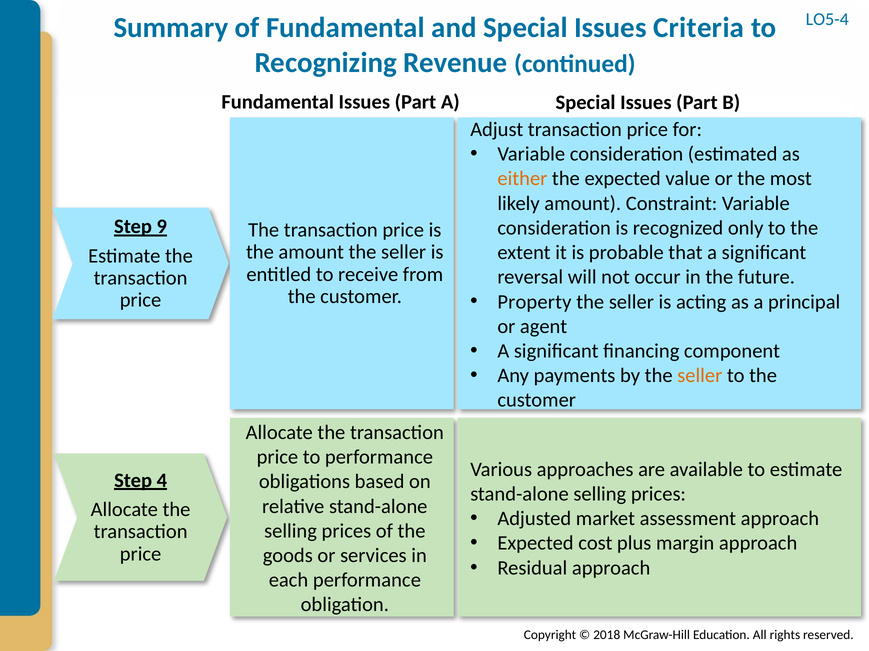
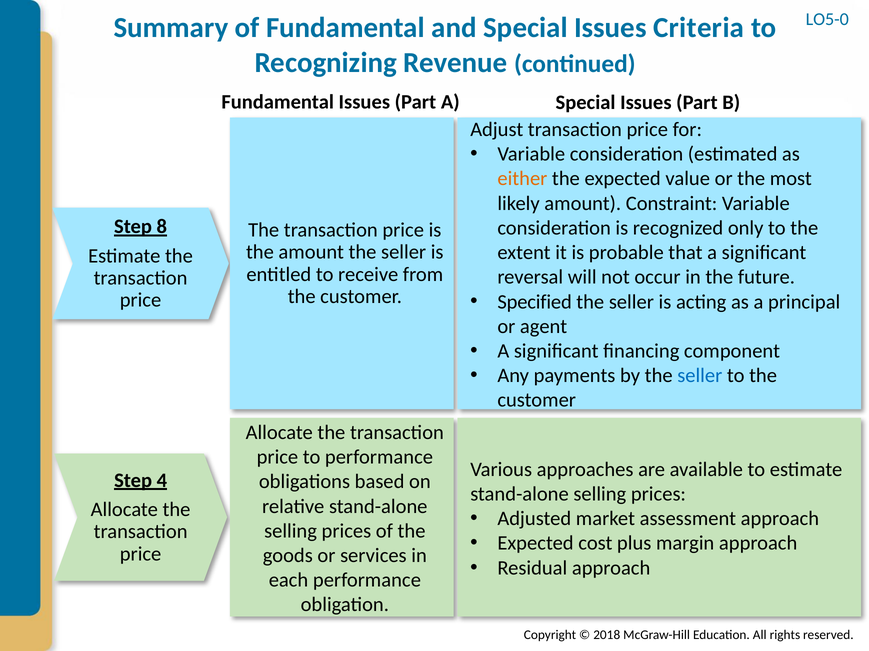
LO5-4: LO5-4 -> LO5-0
9: 9 -> 8
Property: Property -> Specified
seller at (700, 376) colour: orange -> blue
